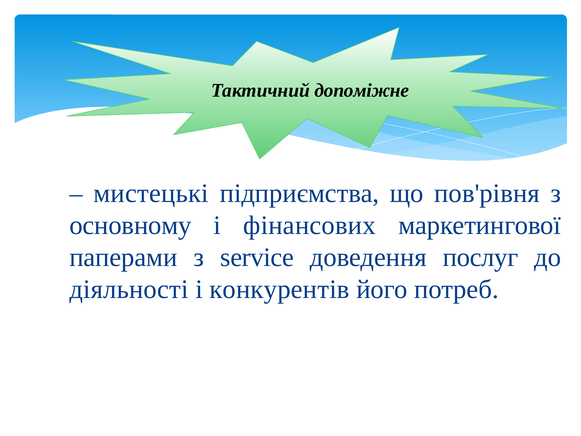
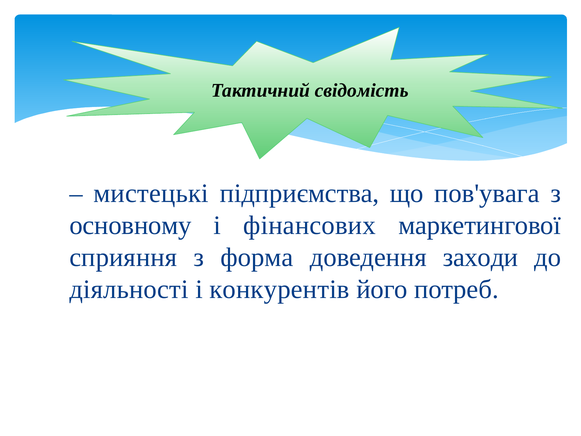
допоміжне: допоміжне -> свідомість
пов'рівня: пов'рівня -> пов'увага
паперами: паперами -> сприяння
service: service -> форма
послуг: послуг -> заходи
